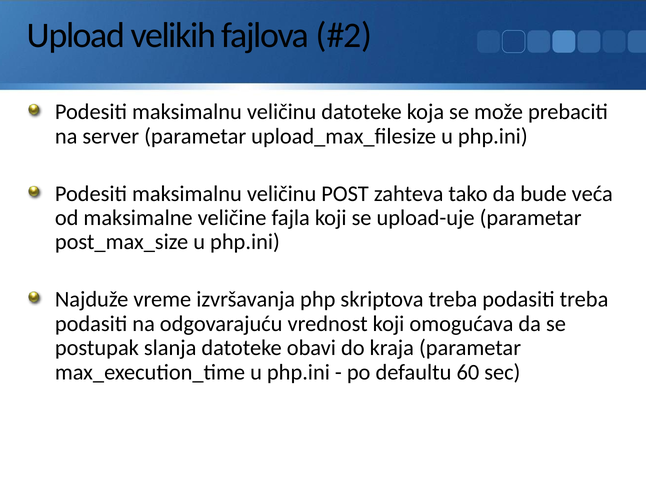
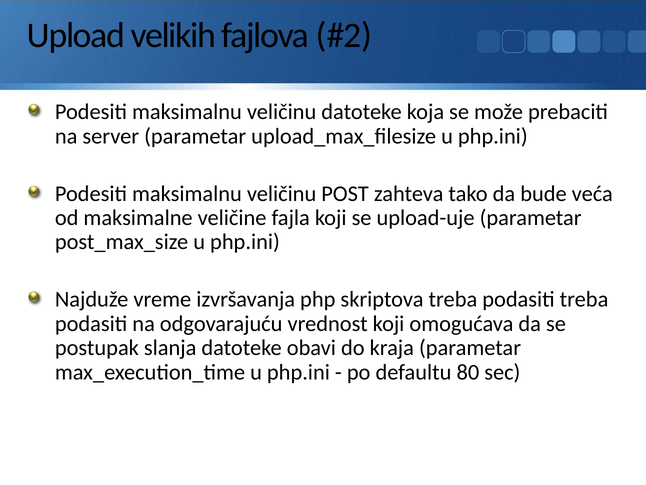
60: 60 -> 80
